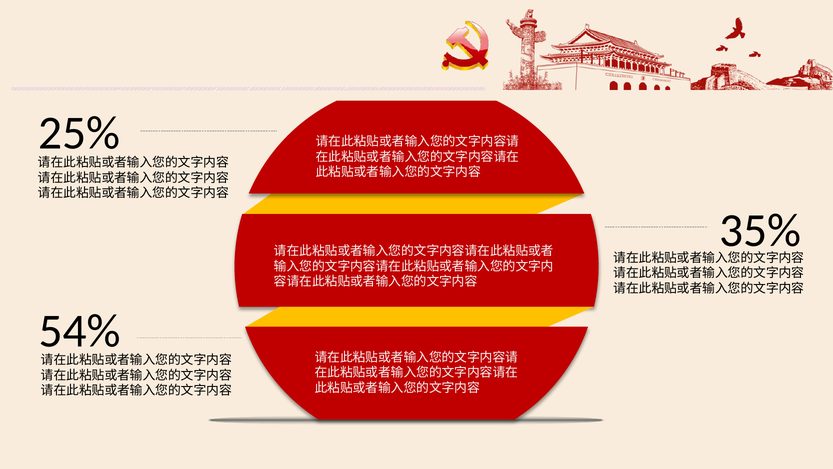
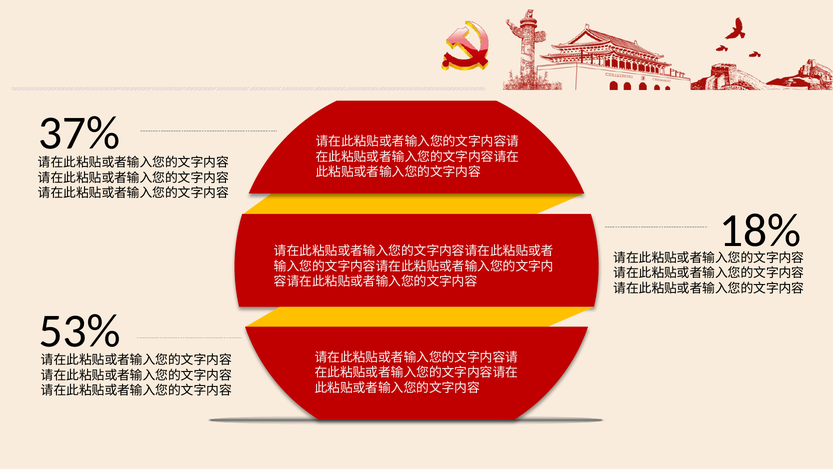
25%: 25% -> 37%
35%: 35% -> 18%
54%: 54% -> 53%
